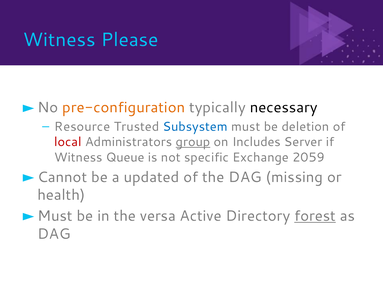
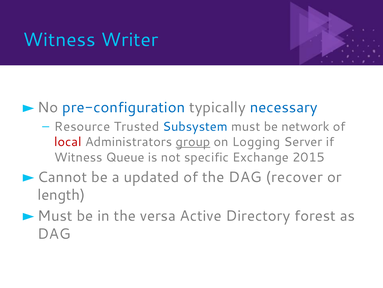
Please: Please -> Writer
pre-configuration colour: orange -> blue
necessary colour: black -> blue
deletion: deletion -> network
Includes: Includes -> Logging
2059: 2059 -> 2015
missing: missing -> recover
health: health -> length
forest underline: present -> none
